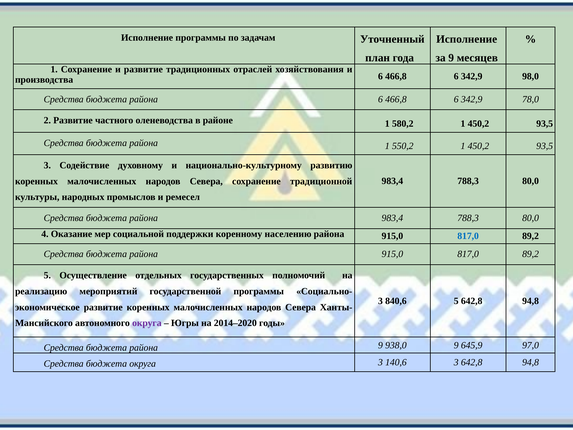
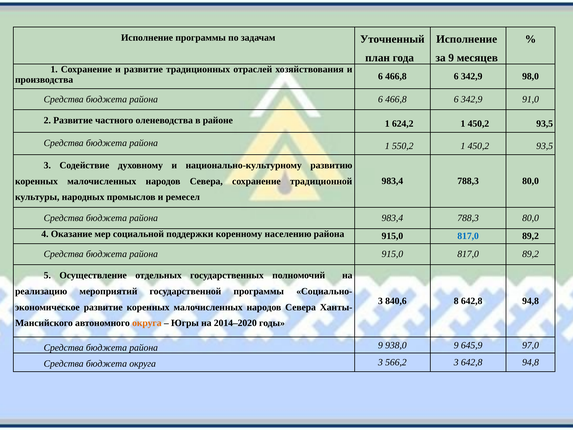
78,0: 78,0 -> 91,0
580,2: 580,2 -> 624,2
840,6 5: 5 -> 8
округа at (147, 323) colour: purple -> orange
140,6: 140,6 -> 566,2
